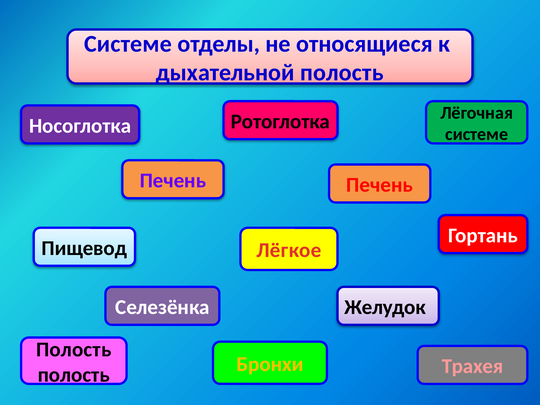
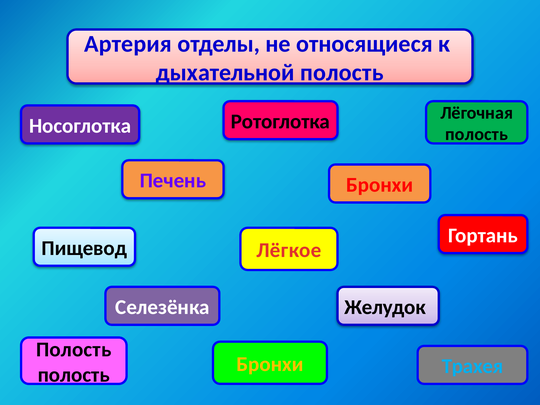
Системе at (128, 44): Системе -> Артерия
системе at (477, 134): системе -> полость
Печень at (380, 185): Печень -> Бронхи
Трахея colour: pink -> light blue
